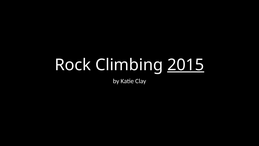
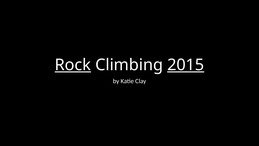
Rock underline: none -> present
